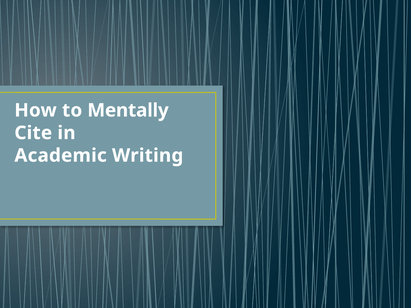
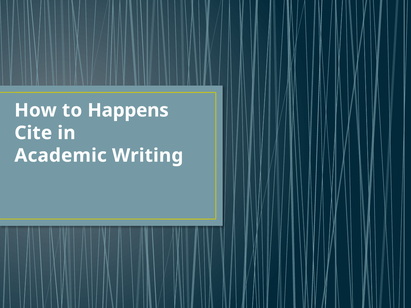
Mentally: Mentally -> Happens
